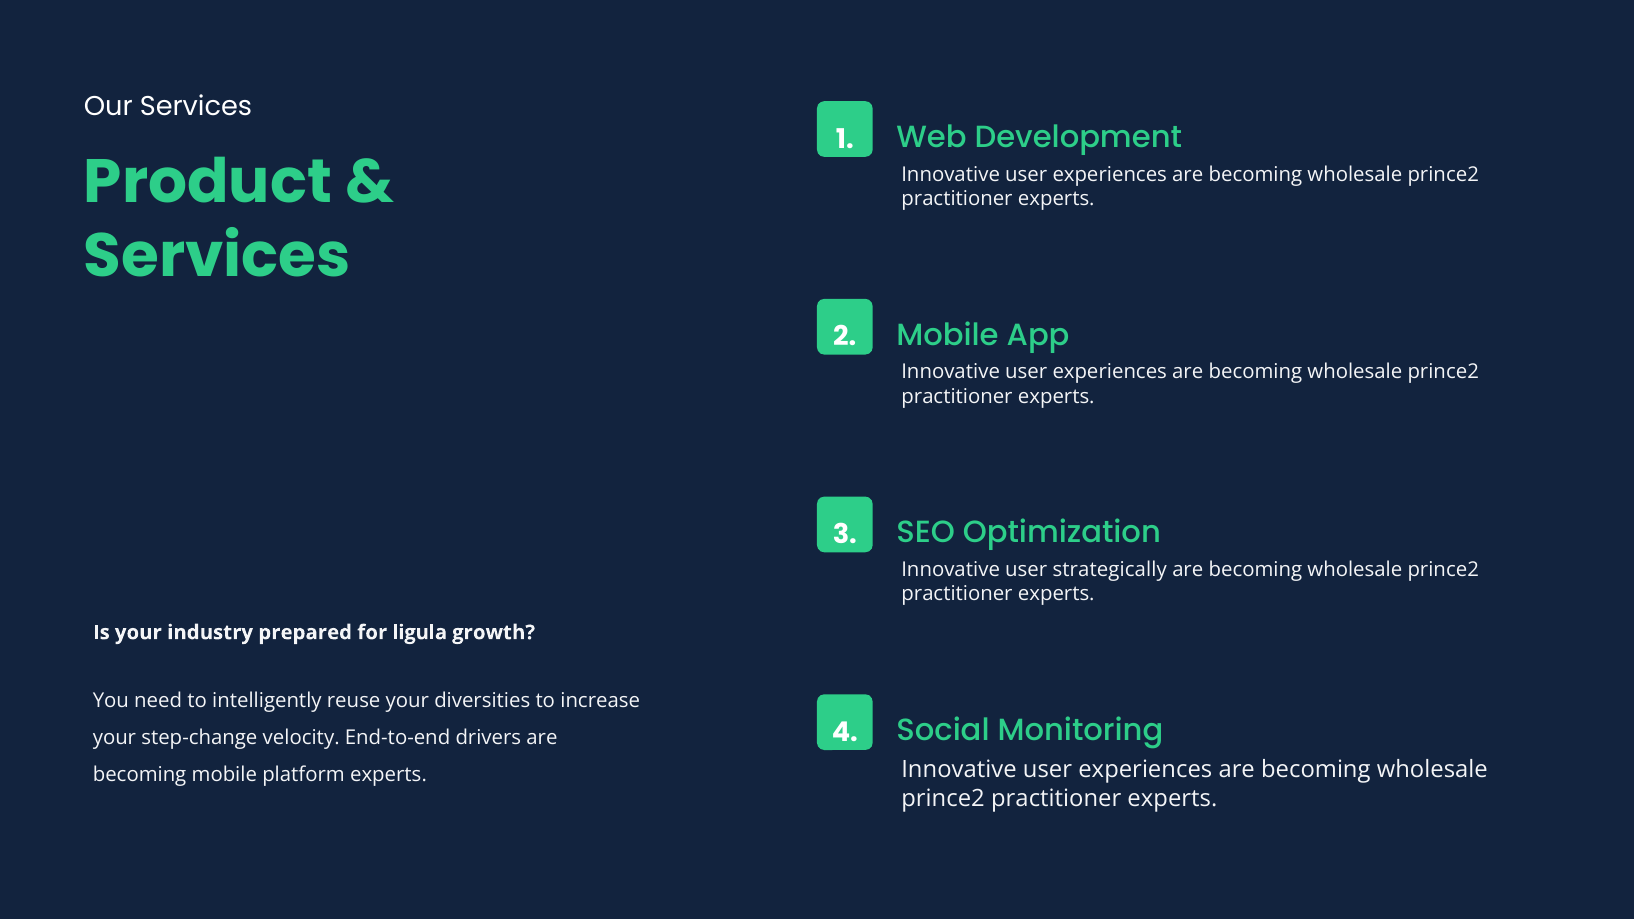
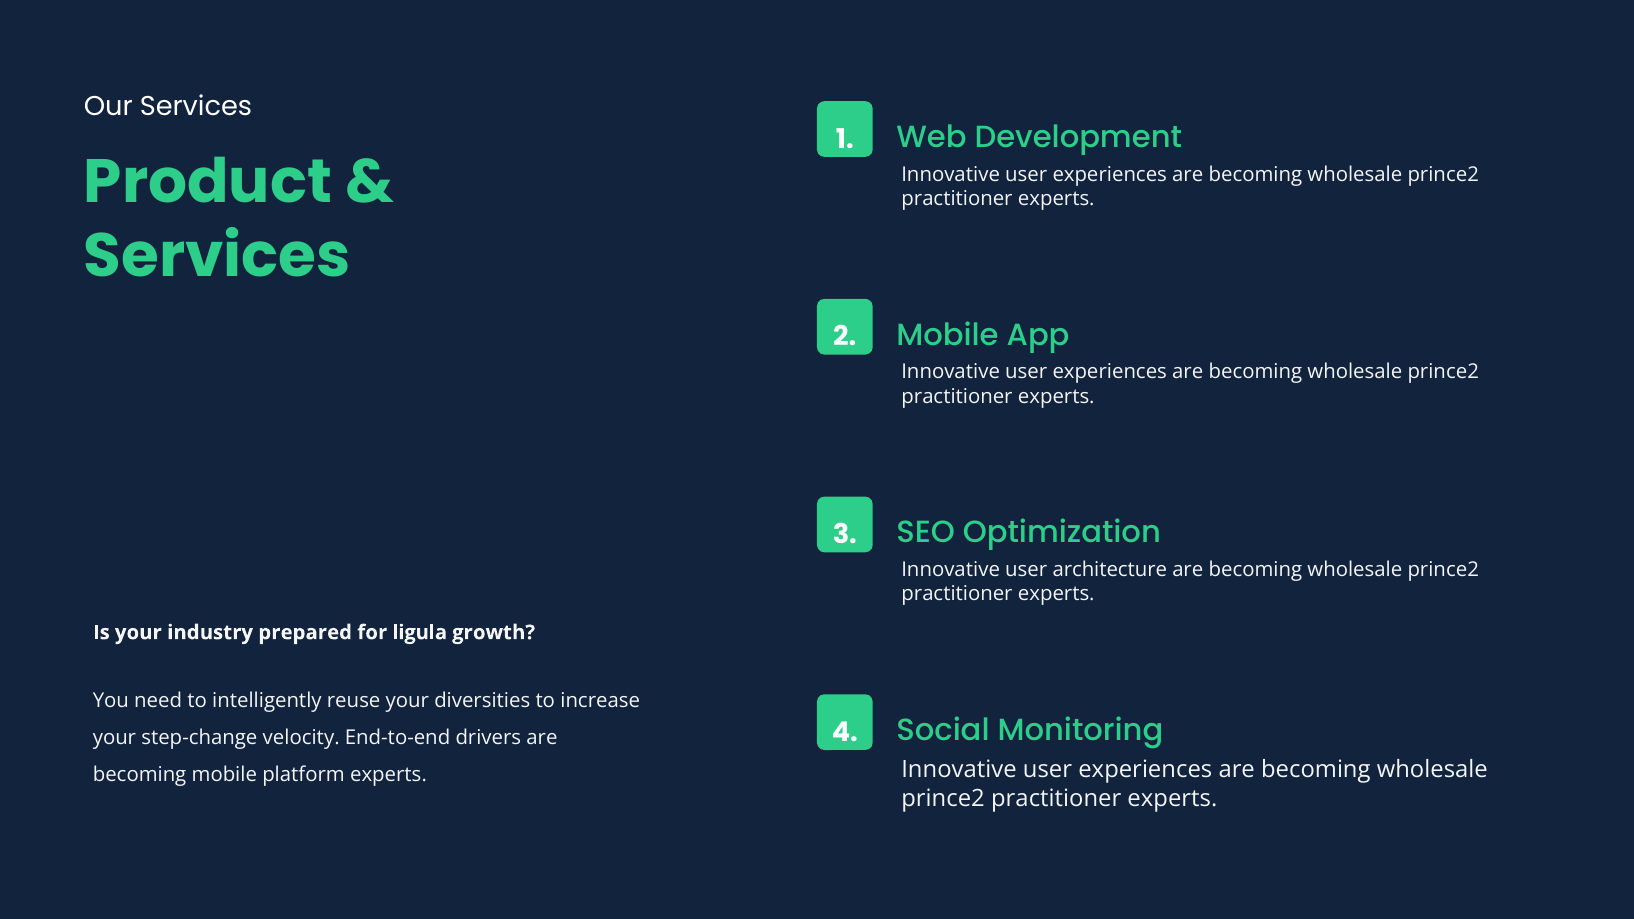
strategically: strategically -> architecture
